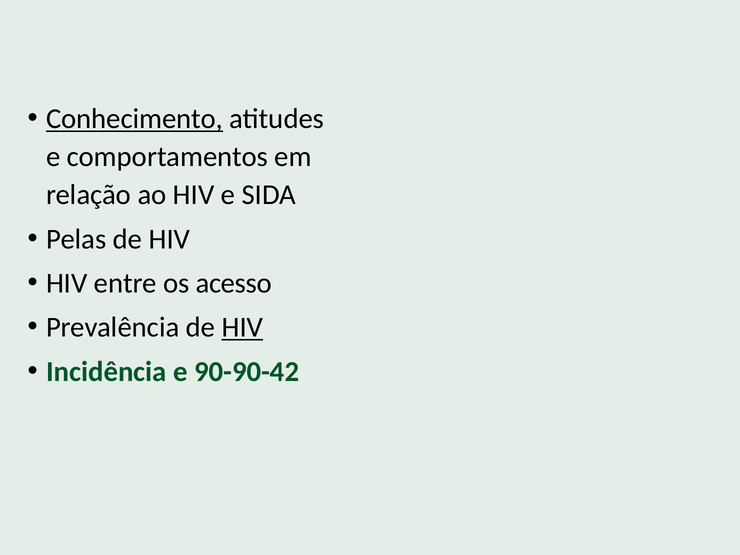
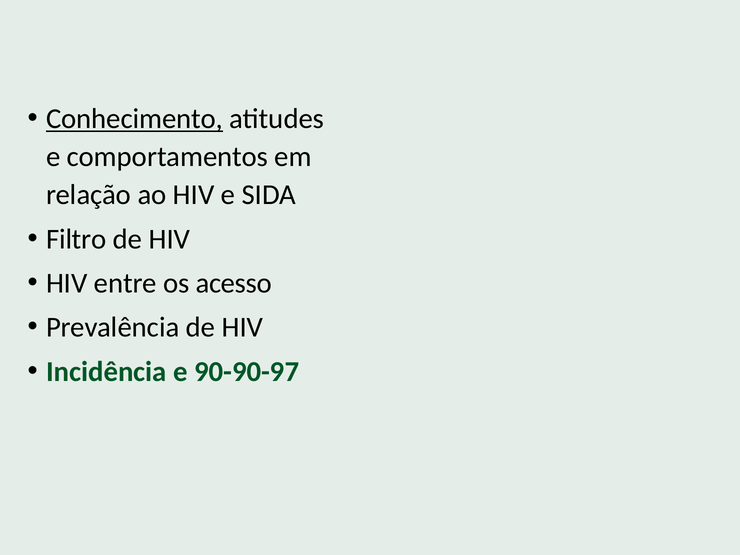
Pelas: Pelas -> Filtro
HIV at (242, 327) underline: present -> none
90-90-42: 90-90-42 -> 90-90-97
